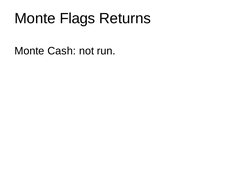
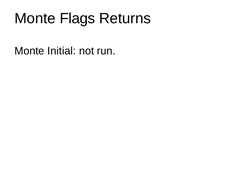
Cash: Cash -> Initial
